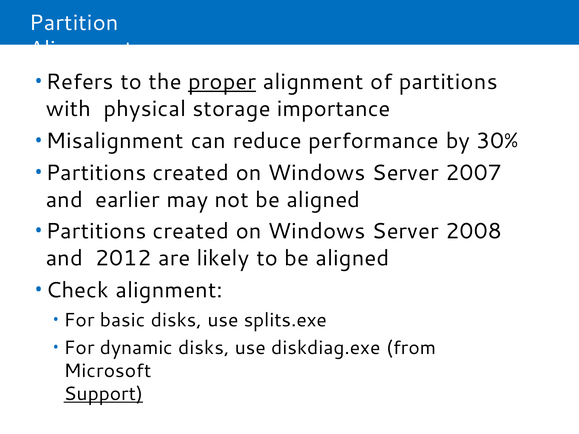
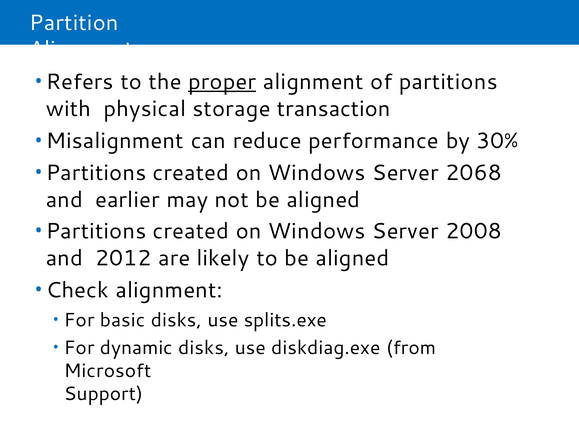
importance: importance -> transaction
2007: 2007 -> 2068
Support underline: present -> none
